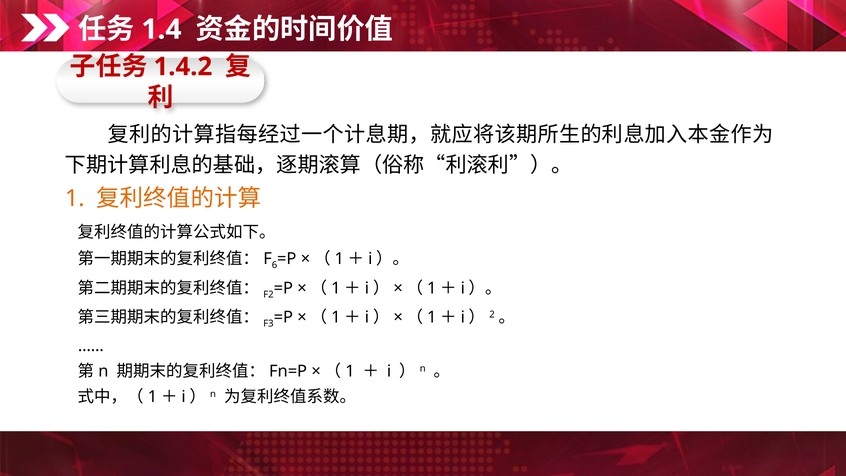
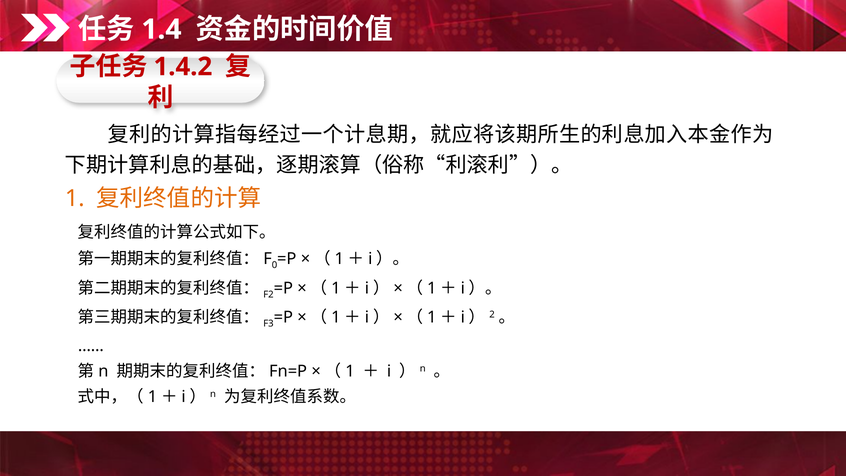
6: 6 -> 0
